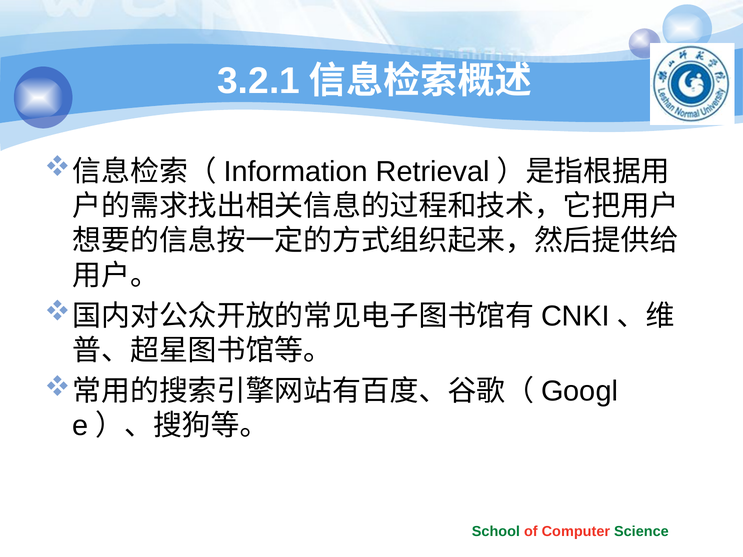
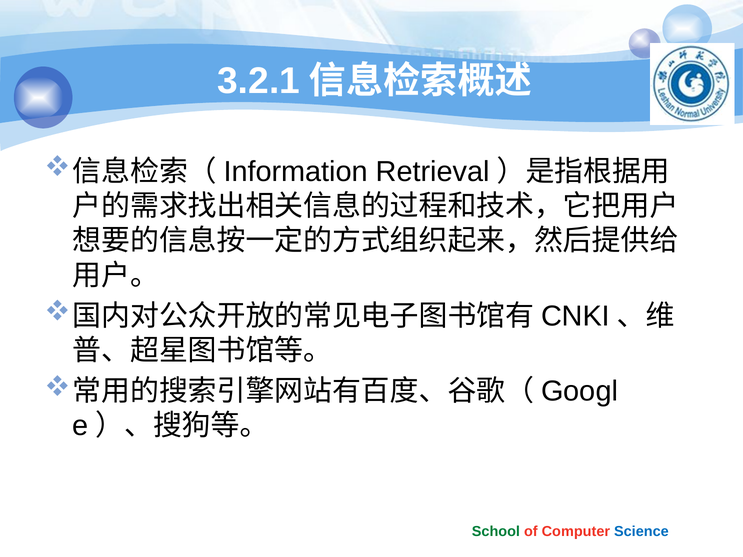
Science colour: green -> blue
